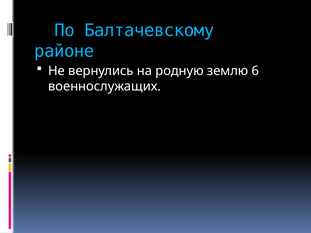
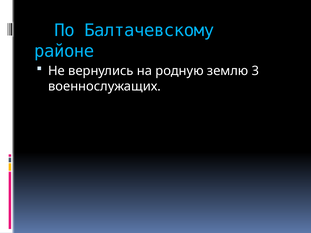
6: 6 -> 3
